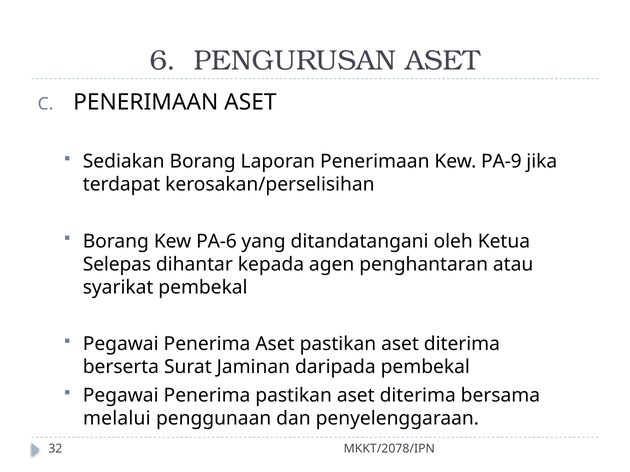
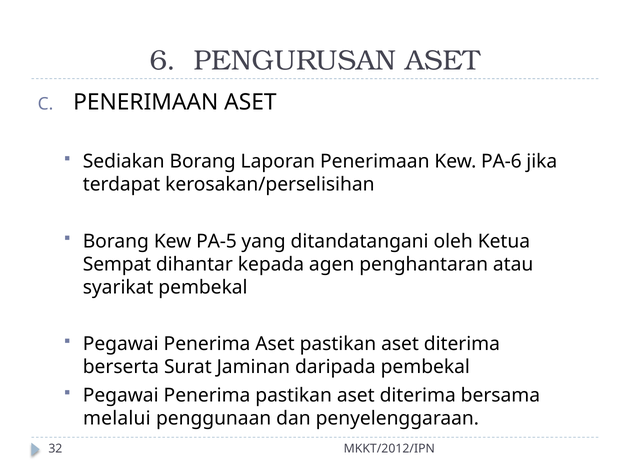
PA-9: PA-9 -> PA-6
PA-6: PA-6 -> PA-5
Selepas: Selepas -> Sempat
MKKT/2078/IPN: MKKT/2078/IPN -> MKKT/2012/IPN
